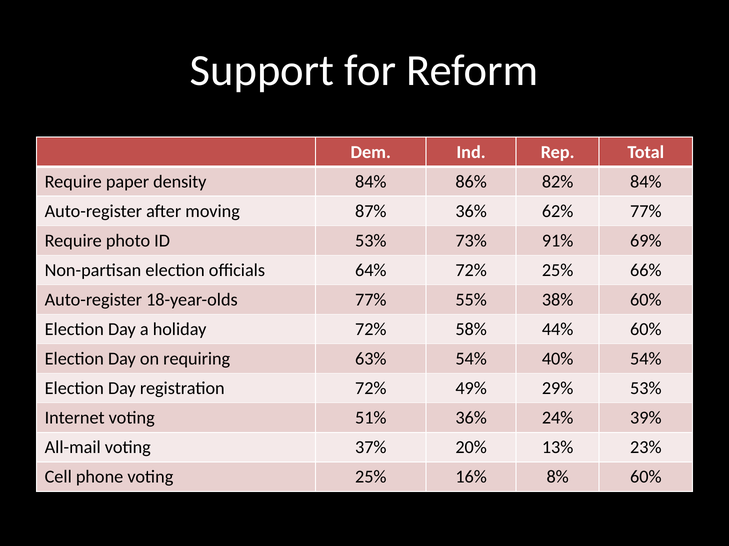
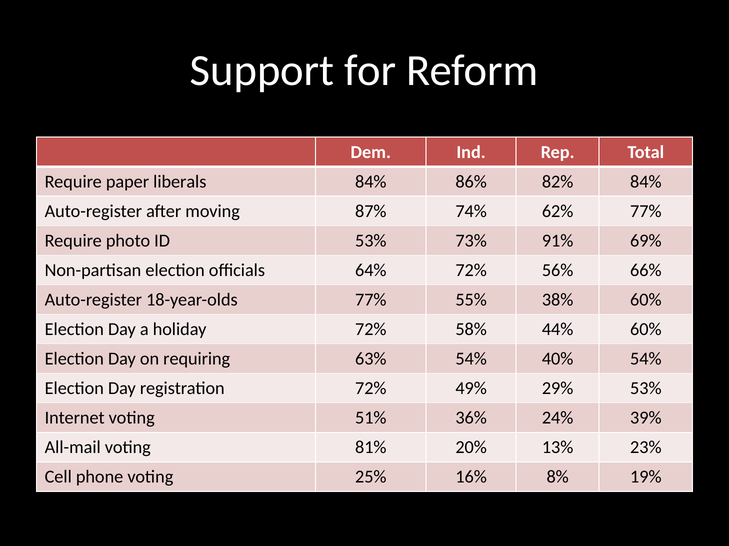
density: density -> liberals
87% 36%: 36% -> 74%
72% 25%: 25% -> 56%
37%: 37% -> 81%
8% 60%: 60% -> 19%
